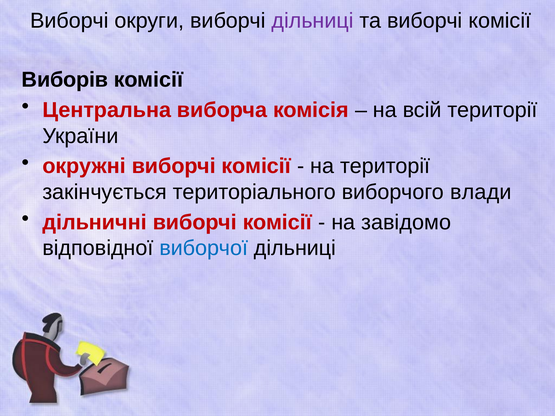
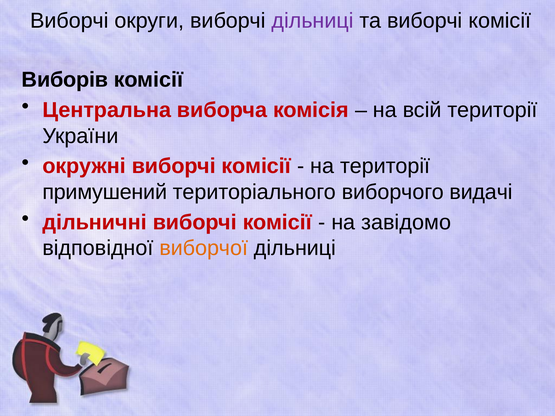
закінчується: закінчується -> примушений
влади: влади -> видачі
виборчої colour: blue -> orange
